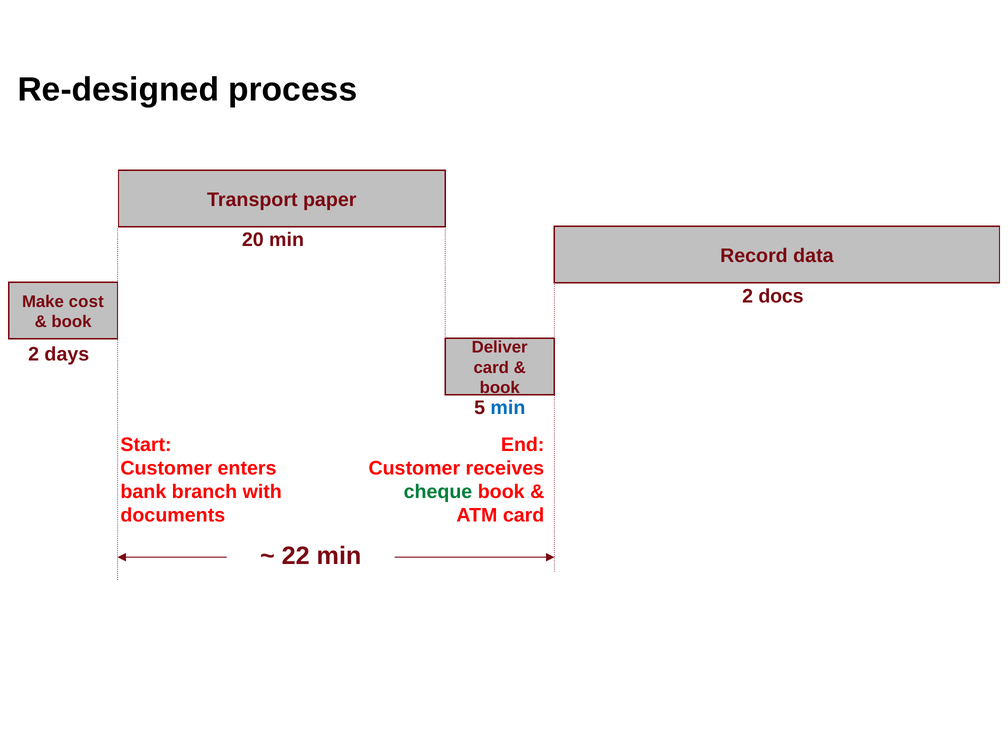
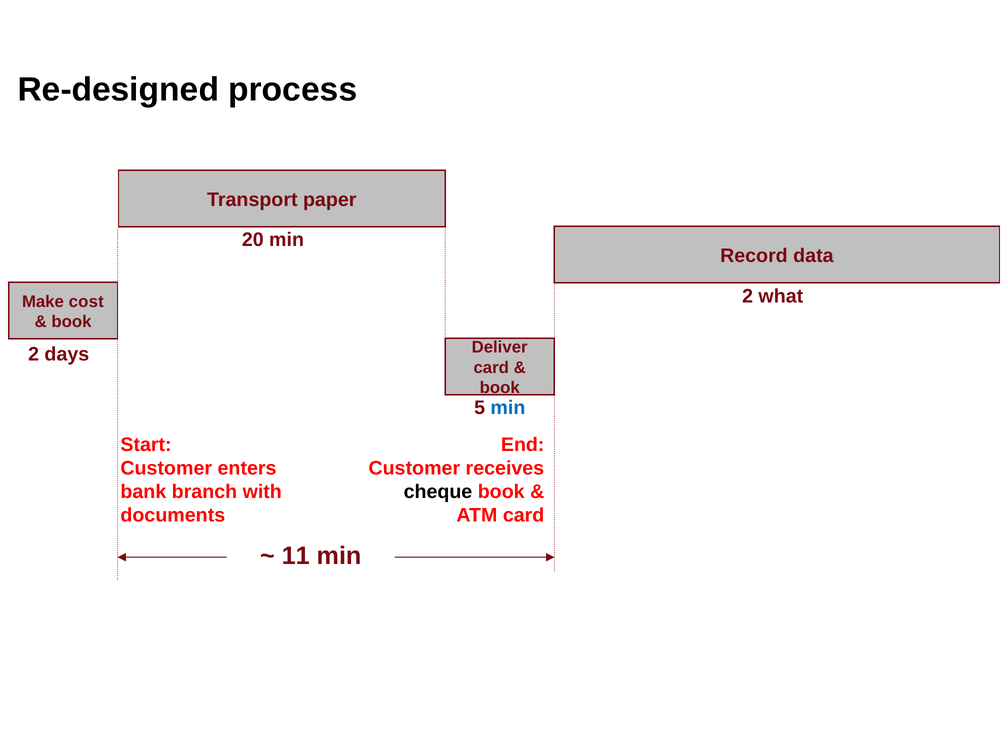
docs: docs -> what
cheque colour: green -> black
22: 22 -> 11
